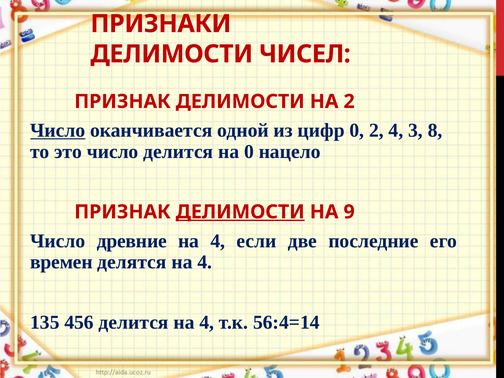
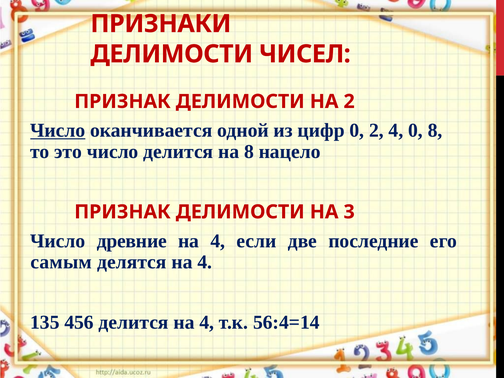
4 3: 3 -> 0
на 0: 0 -> 8
ДЕЛИМОСТИ at (240, 212) underline: present -> none
9: 9 -> 3
времен: времен -> самым
